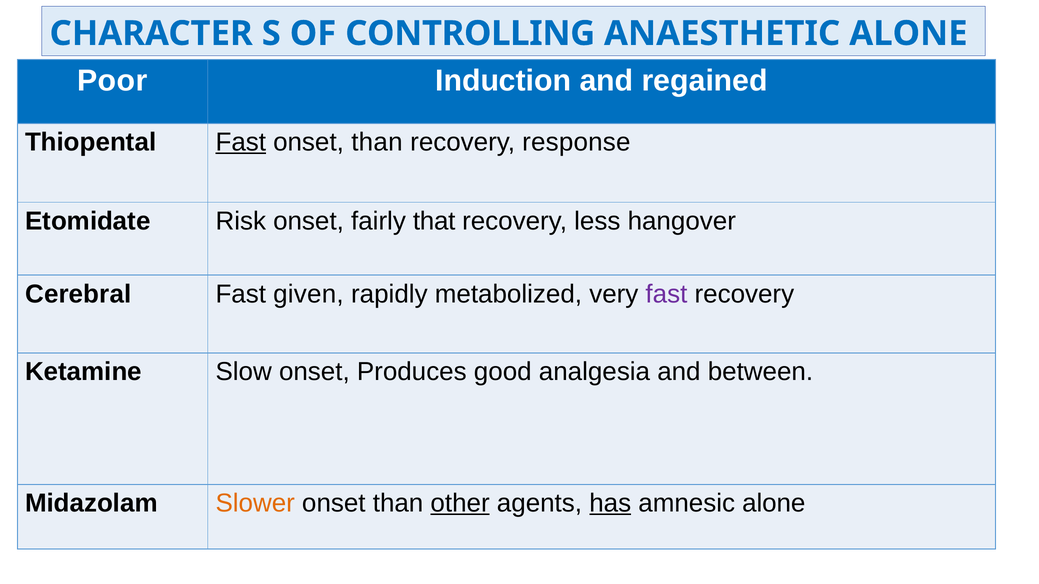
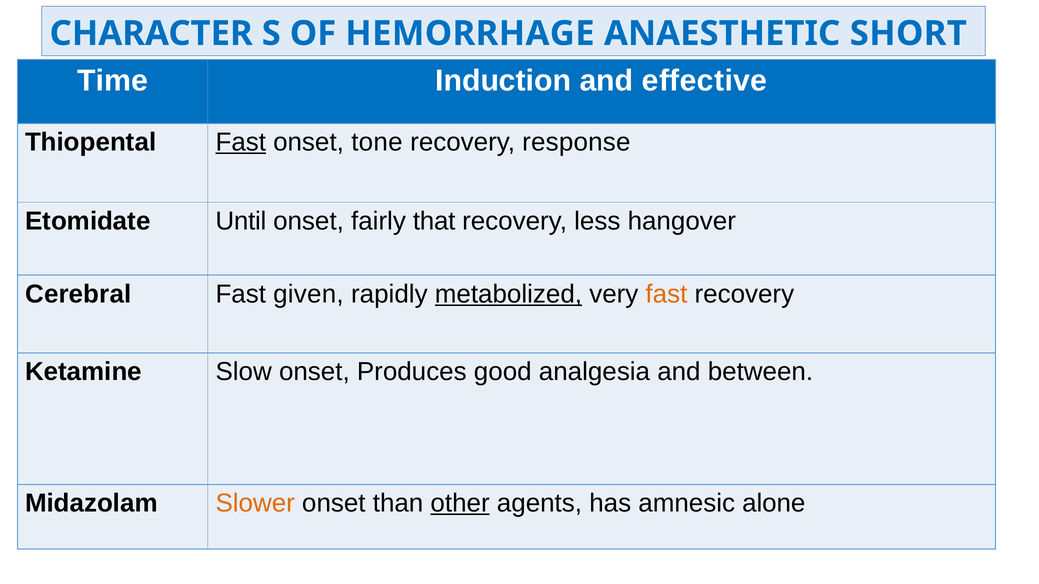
CONTROLLING: CONTROLLING -> HEMORRHAGE
ANAESTHETIC ALONE: ALONE -> SHORT
Poor: Poor -> Time
regained: regained -> effective
than at (377, 142): than -> tone
Risk: Risk -> Until
metabolized underline: none -> present
fast at (666, 294) colour: purple -> orange
has underline: present -> none
